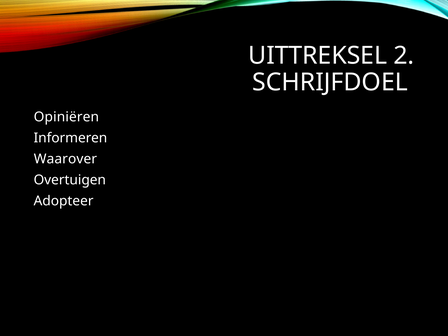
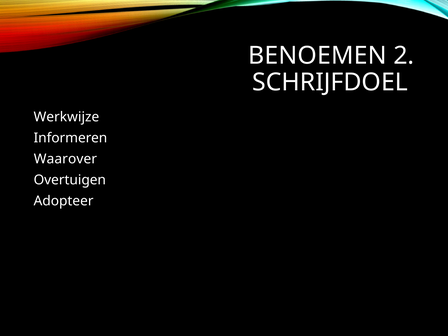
UITTREKSEL: UITTREKSEL -> BENOEMEN
Opiniëren: Opiniëren -> Werkwijze
